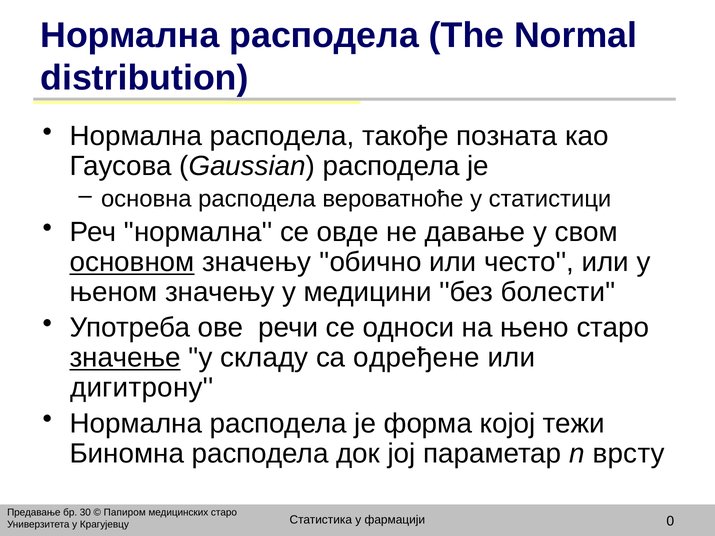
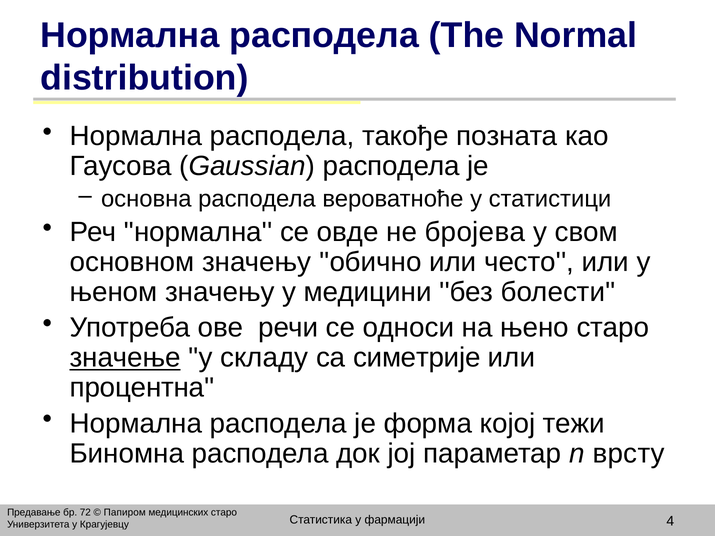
давање: давање -> бројева
основном underline: present -> none
одређене: одређене -> симетрије
дигитрону: дигитрону -> процентна
30: 30 -> 72
0: 0 -> 4
